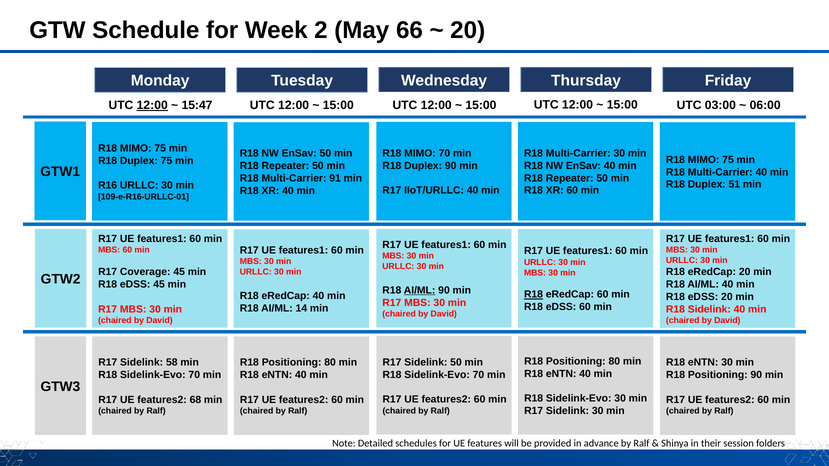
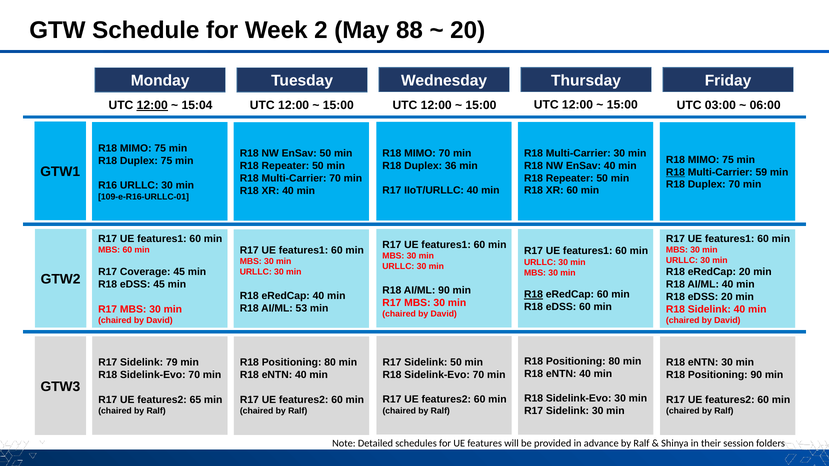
66: 66 -> 88
15:47: 15:47 -> 15:04
Duplex 90: 90 -> 36
R18 at (675, 172) underline: none -> present
Multi-Carrier 40: 40 -> 59
Multi-Carrier 91: 91 -> 70
Duplex 51: 51 -> 70
AI/ML at (420, 291) underline: present -> none
14: 14 -> 53
58: 58 -> 79
68: 68 -> 65
